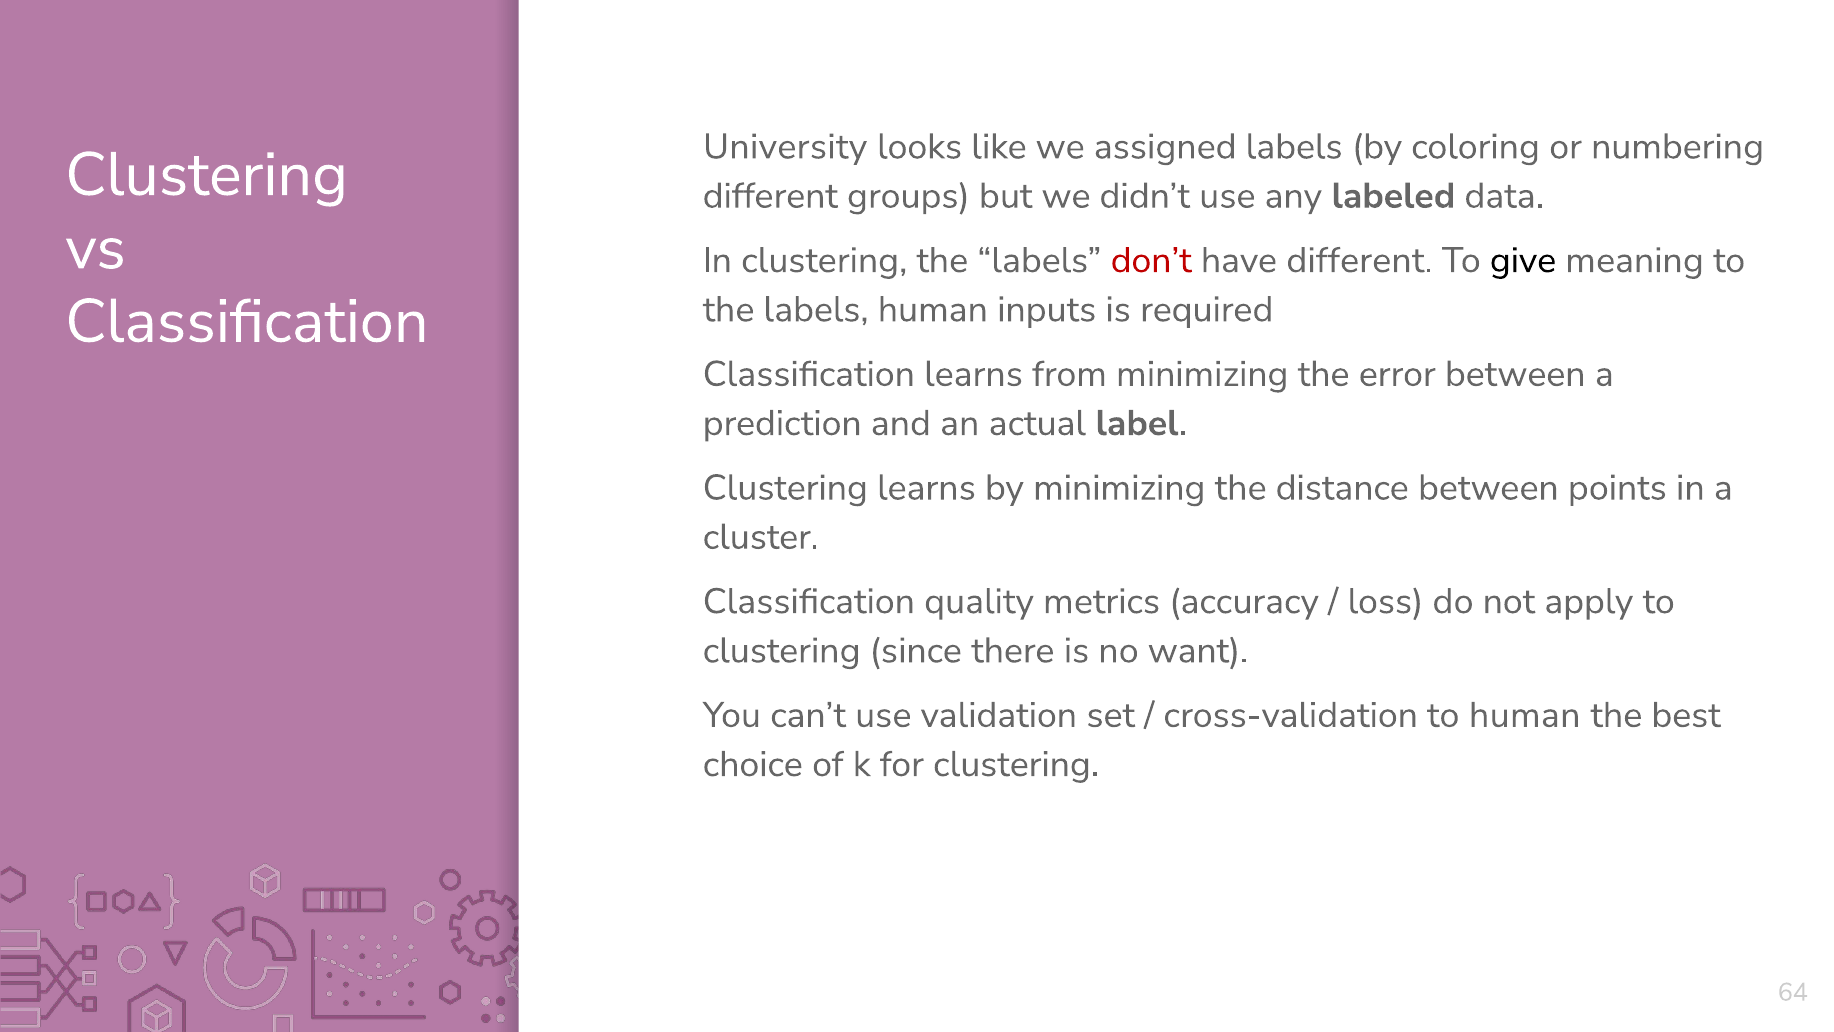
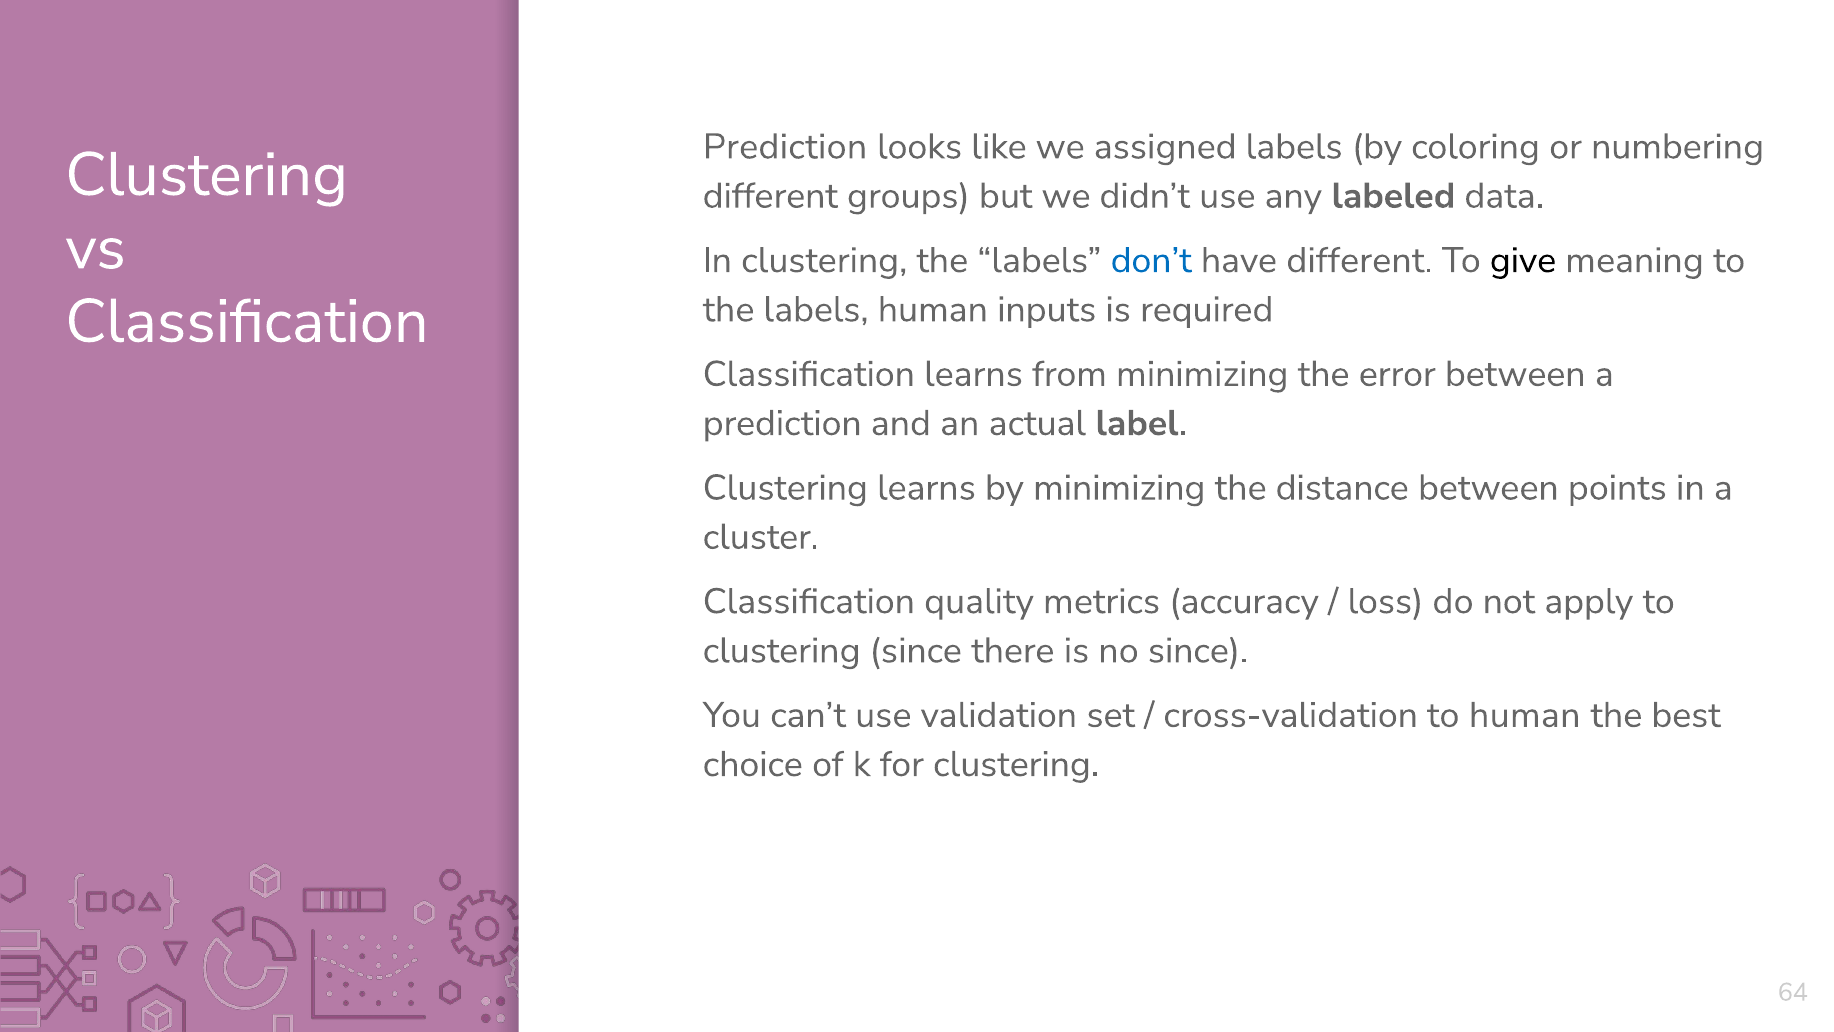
University at (785, 147): University -> Prediction
don’t colour: red -> blue
no want: want -> since
